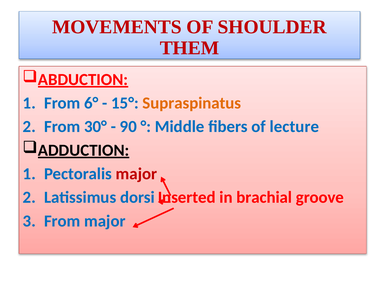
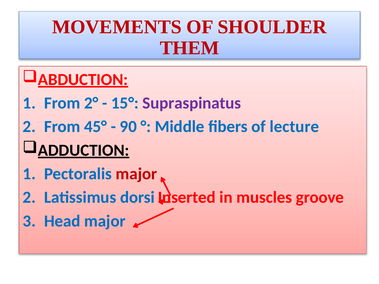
6°: 6° -> 2°
Supraspinatus colour: orange -> purple
30°: 30° -> 45°
brachial: brachial -> muscles
From at (62, 221): From -> Head
